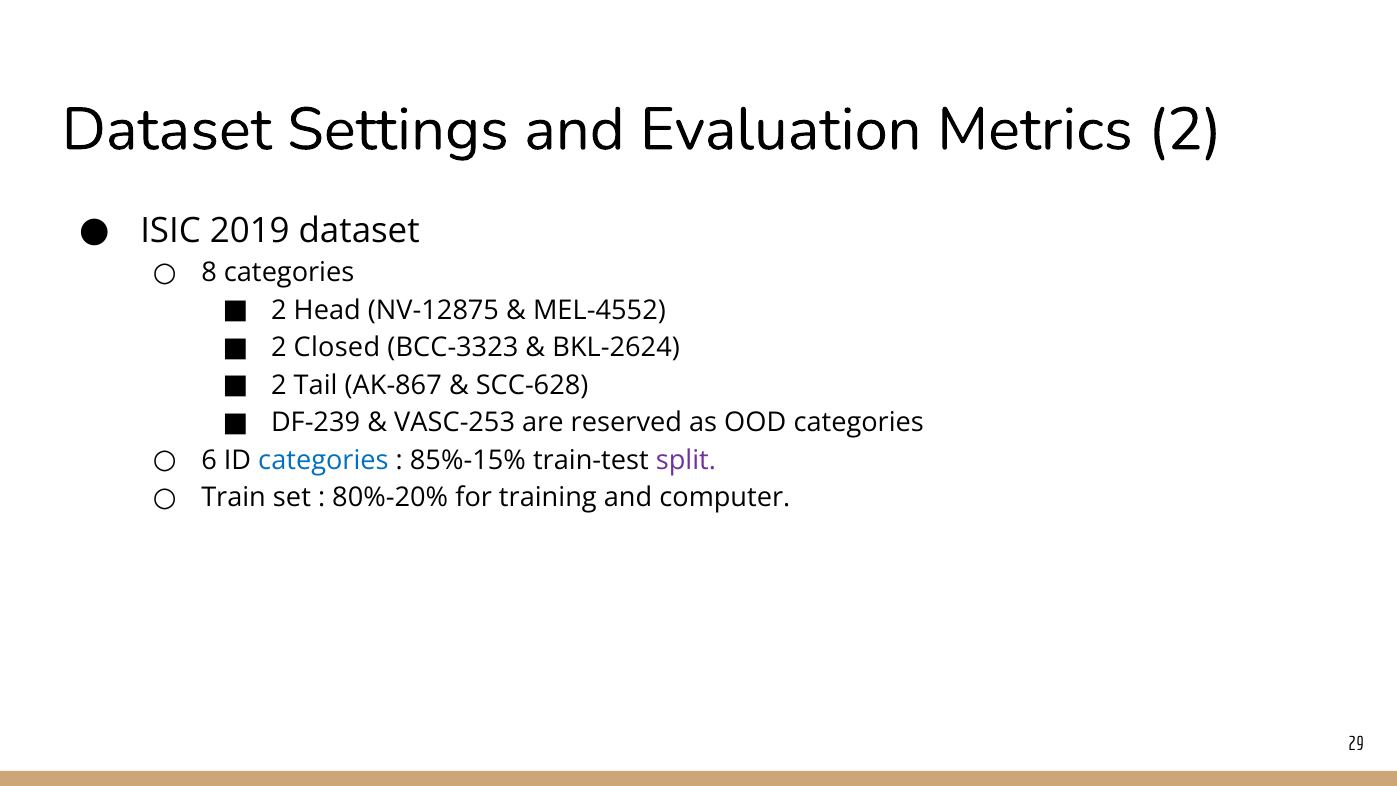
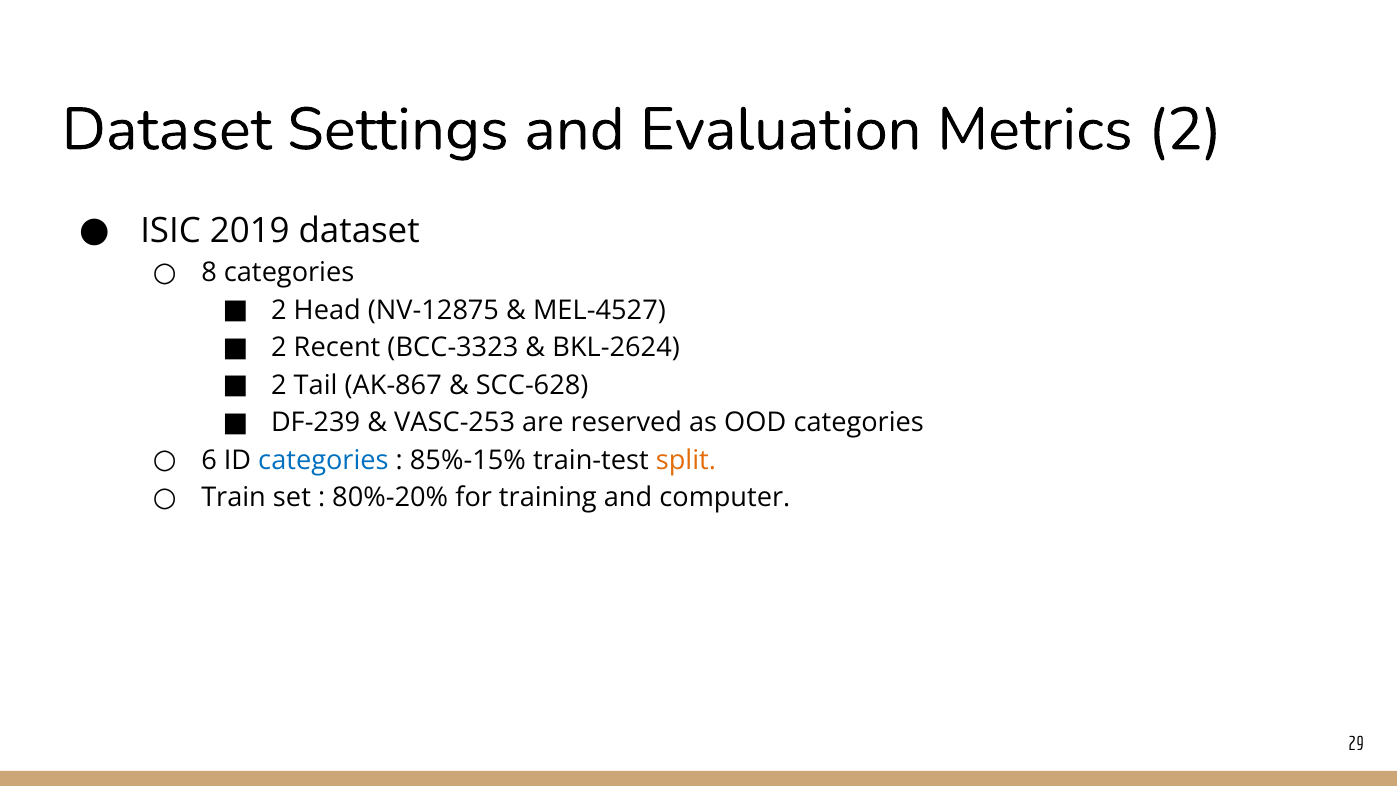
MEL-4552: MEL-4552 -> MEL-4527
Closed: Closed -> Recent
split colour: purple -> orange
